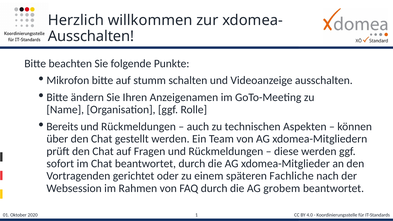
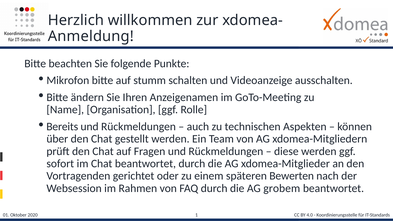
Ausschalten at (91, 36): Ausschalten -> Anmeldung
Fachliche: Fachliche -> Bewerten
